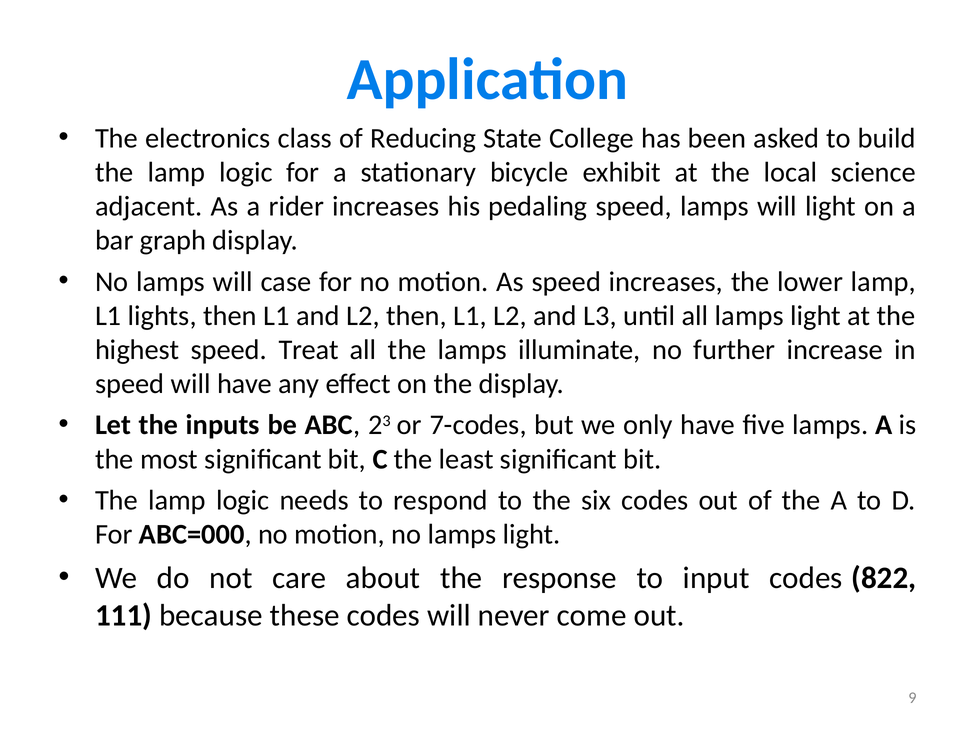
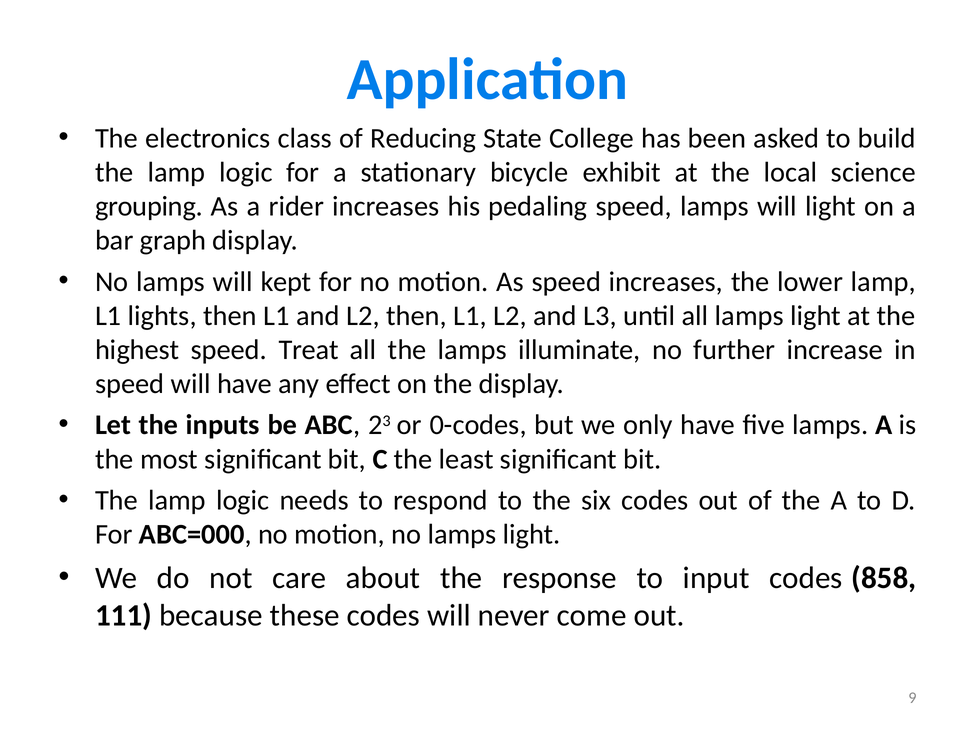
adjacent: adjacent -> grouping
case: case -> kept
7-codes: 7-codes -> 0-codes
822: 822 -> 858
